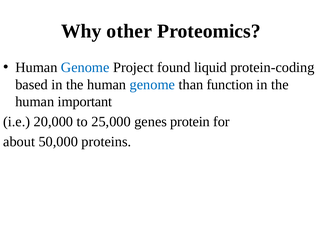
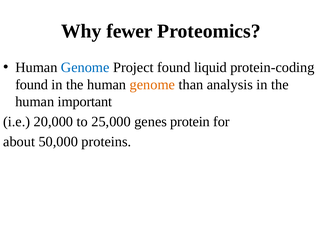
other: other -> fewer
based at (32, 85): based -> found
genome at (152, 85) colour: blue -> orange
function: function -> analysis
